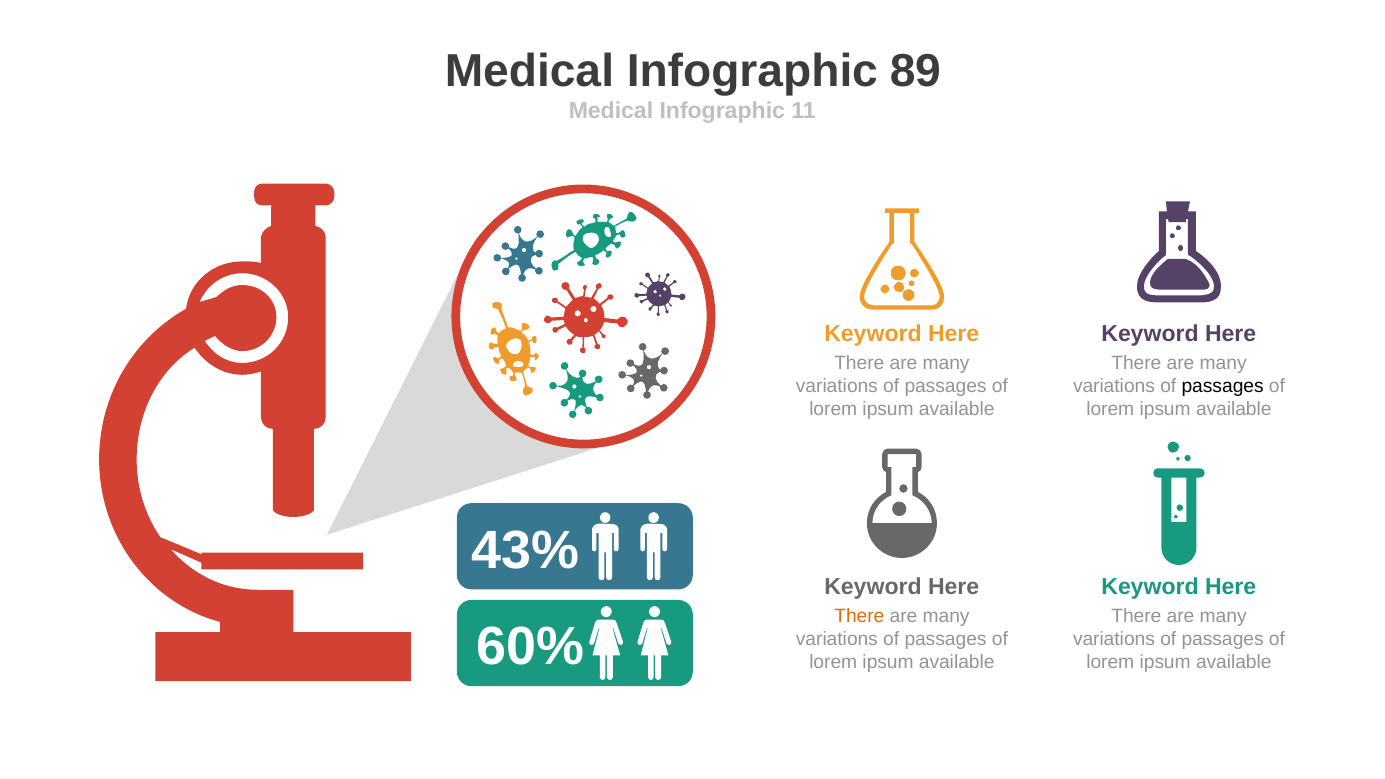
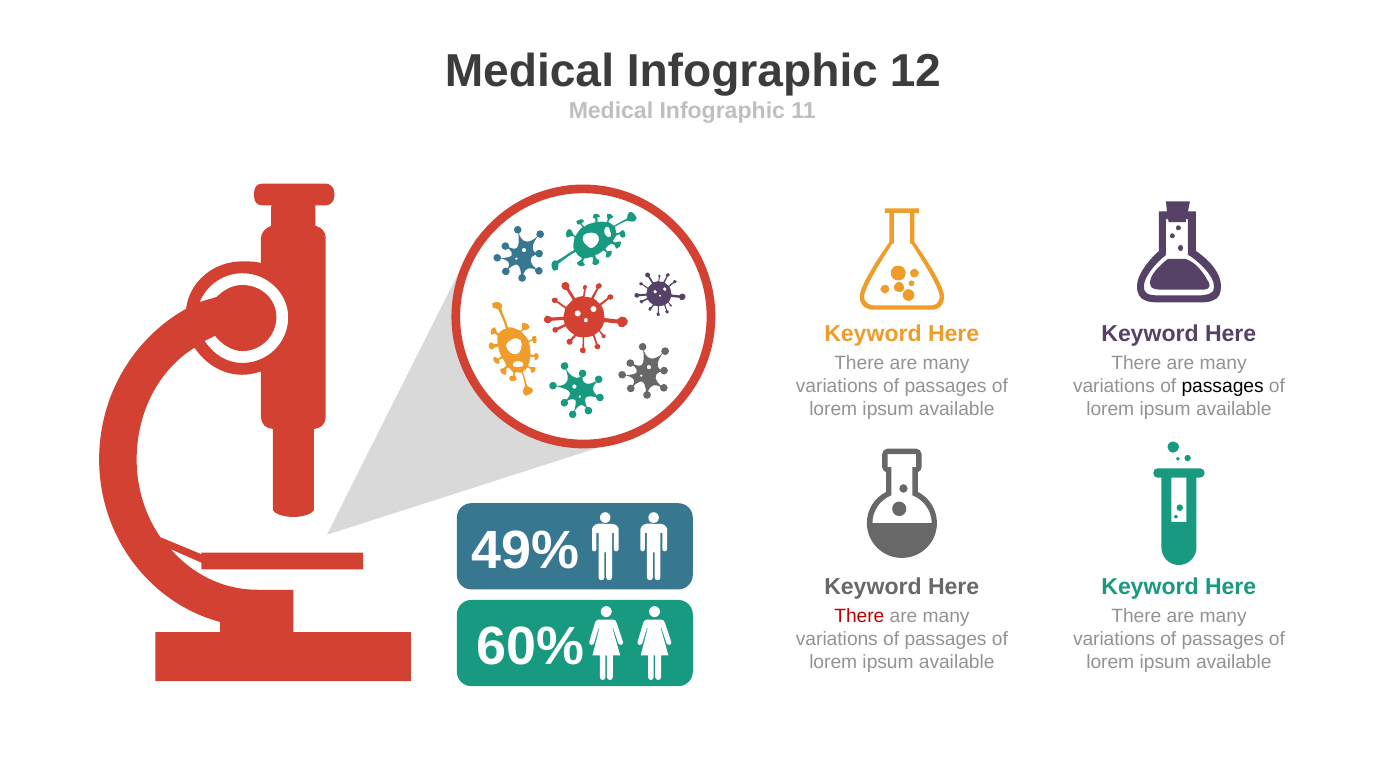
89: 89 -> 12
43%: 43% -> 49%
There at (859, 616) colour: orange -> red
